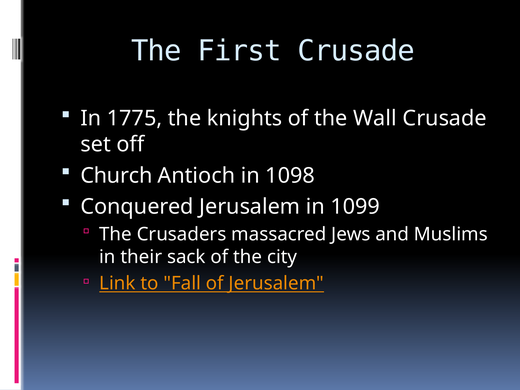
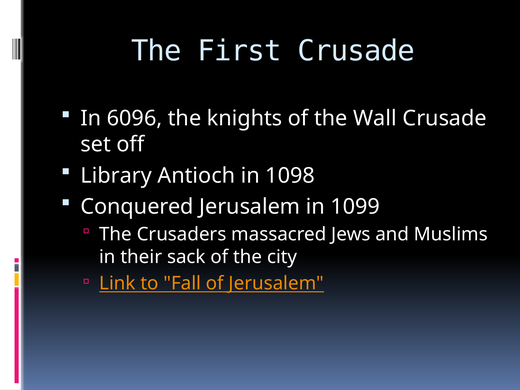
1775: 1775 -> 6096
Church: Church -> Library
